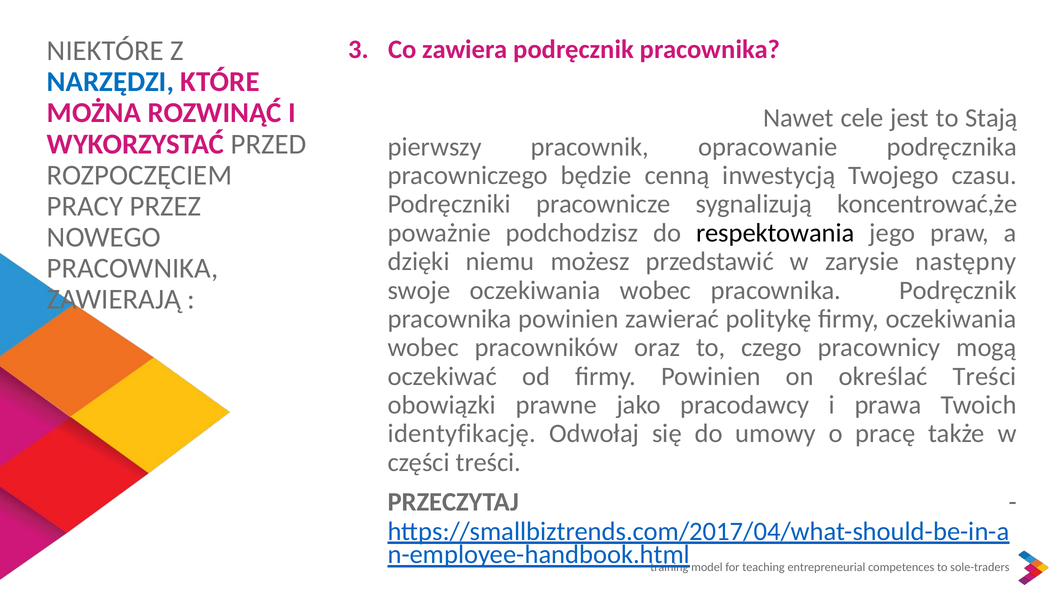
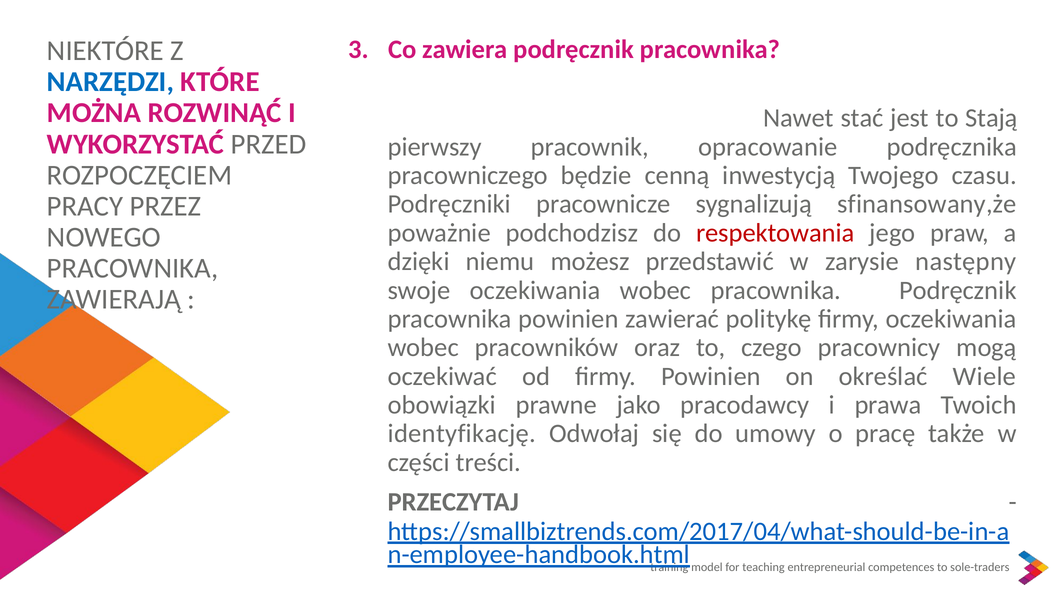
cele: cele -> stać
koncentrować,że: koncentrować,że -> sfinansowany,że
respektowania colour: black -> red
określać Treści: Treści -> Wiele
